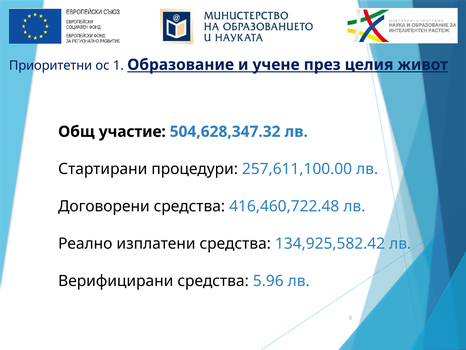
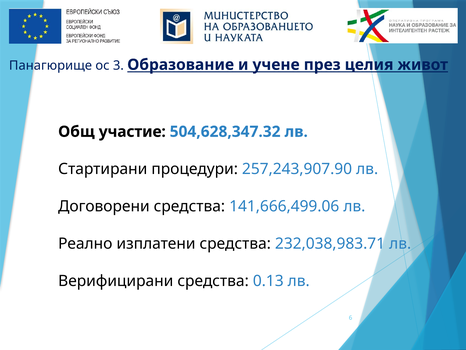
Приоритетни: Приоритетни -> Панагюрище
1: 1 -> 3
257,611,100.00: 257,611,100.00 -> 257,243,907.90
416,460,722.48: 416,460,722.48 -> 141,666,499.06
134,925,582.42: 134,925,582.42 -> 232,038,983.71
5.96: 5.96 -> 0.13
